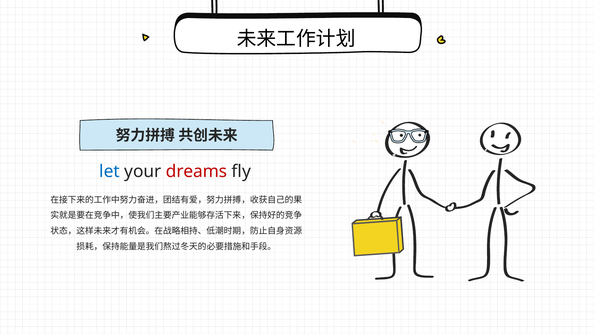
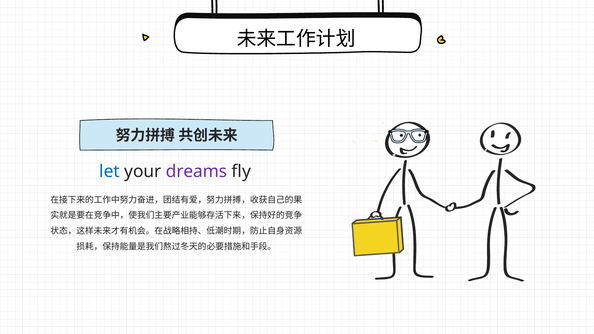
dreams colour: red -> purple
